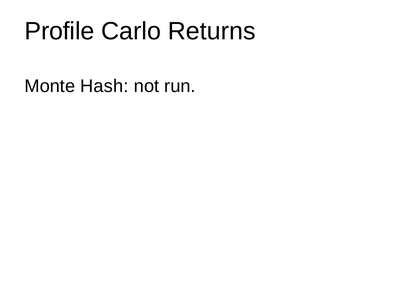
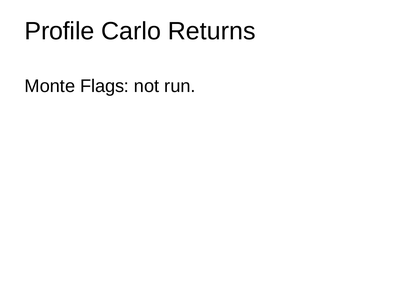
Hash: Hash -> Flags
